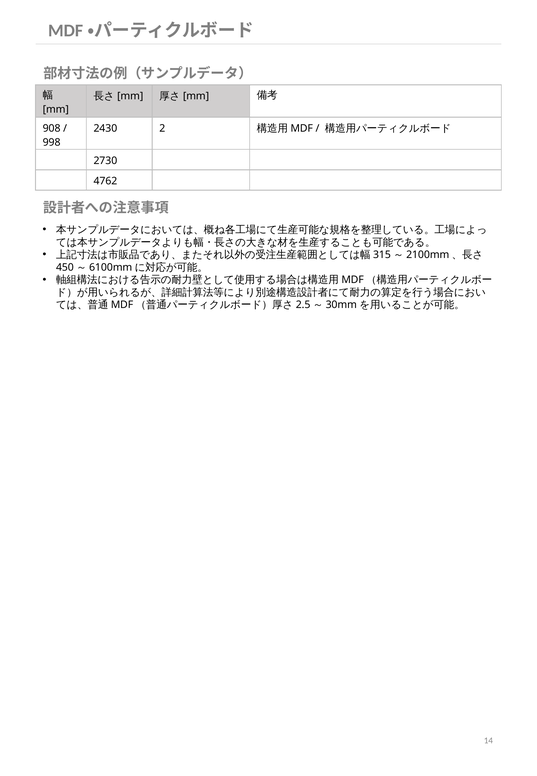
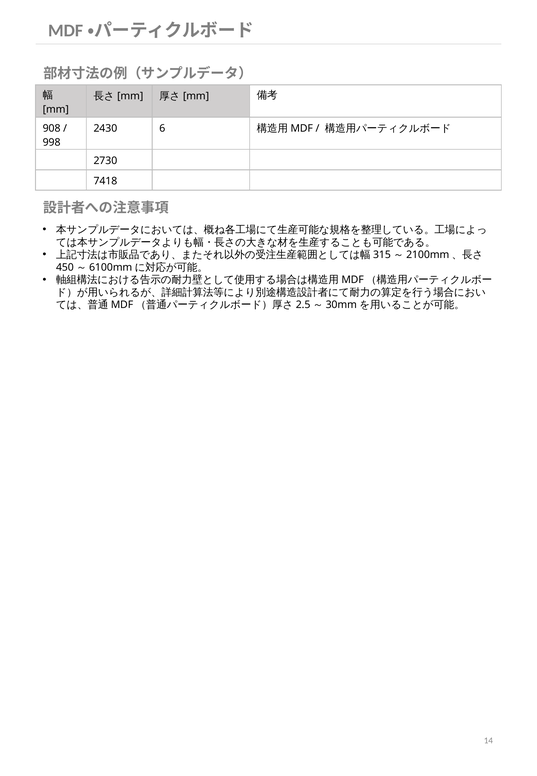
2: 2 -> 6
4762: 4762 -> 7418
